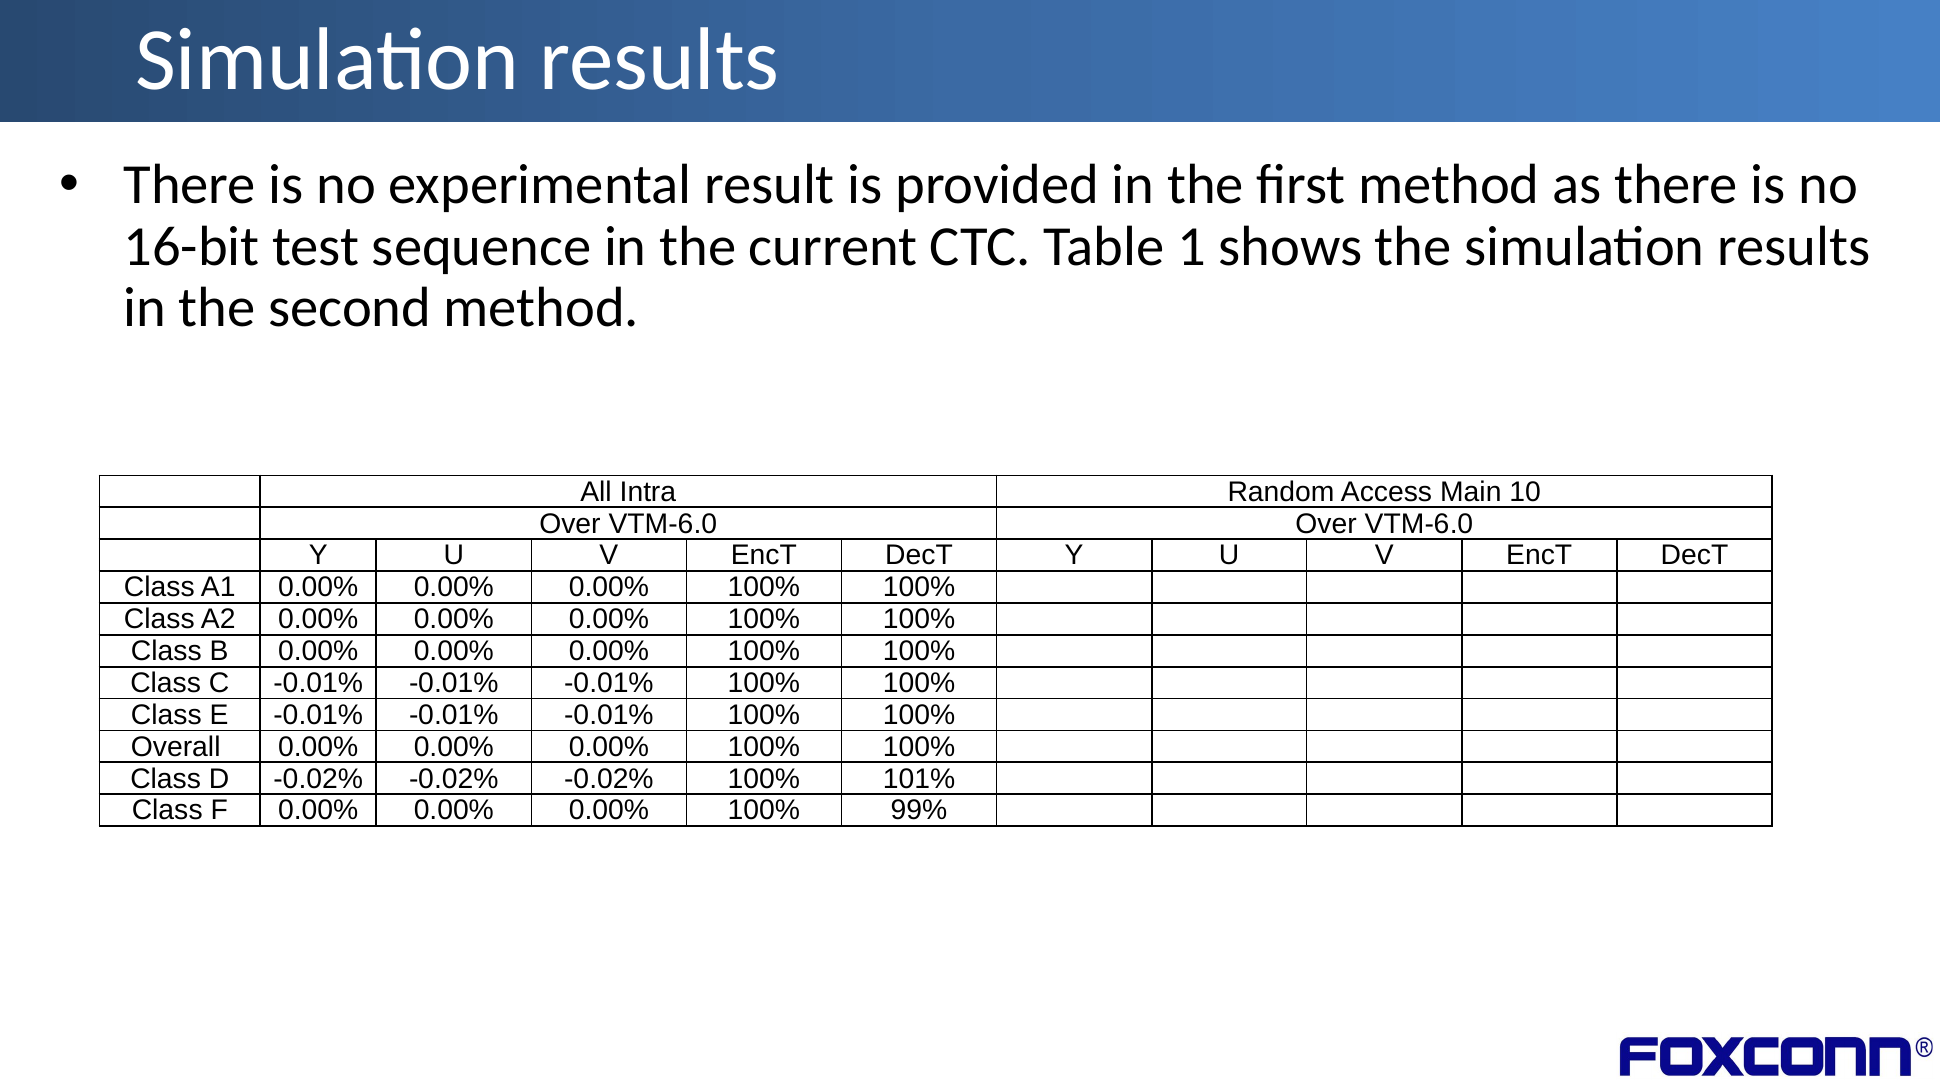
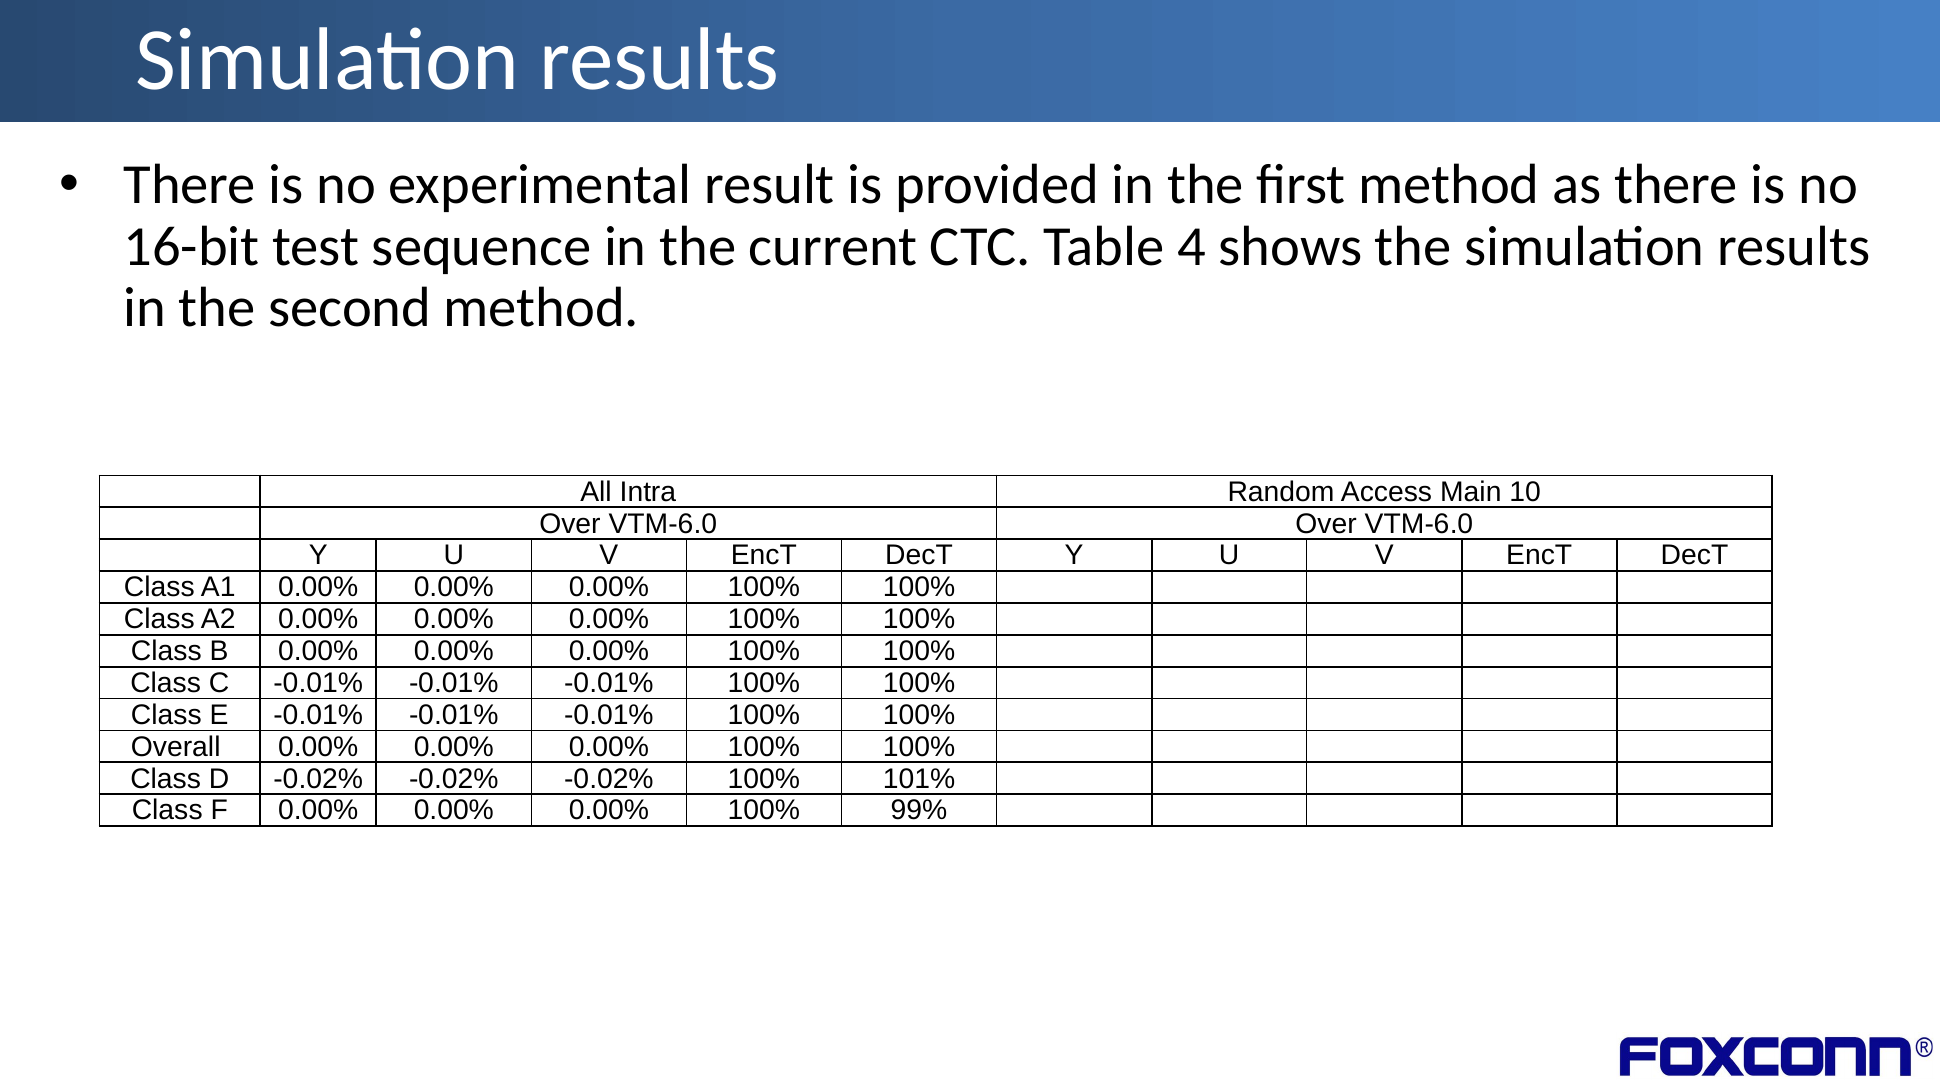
1: 1 -> 4
